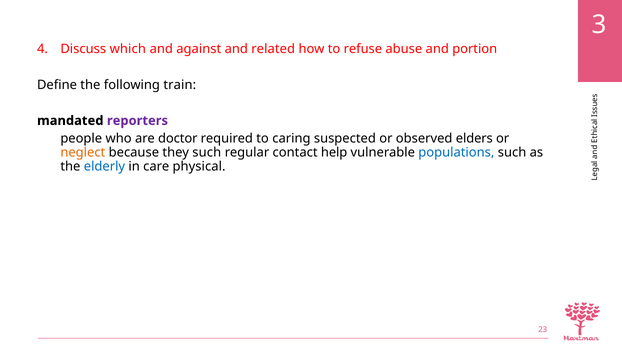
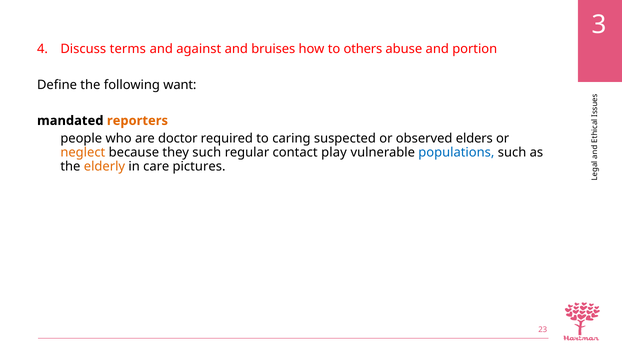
which: which -> terms
related: related -> bruises
refuse: refuse -> others
train: train -> want
reporters colour: purple -> orange
help: help -> play
elderly colour: blue -> orange
physical: physical -> pictures
